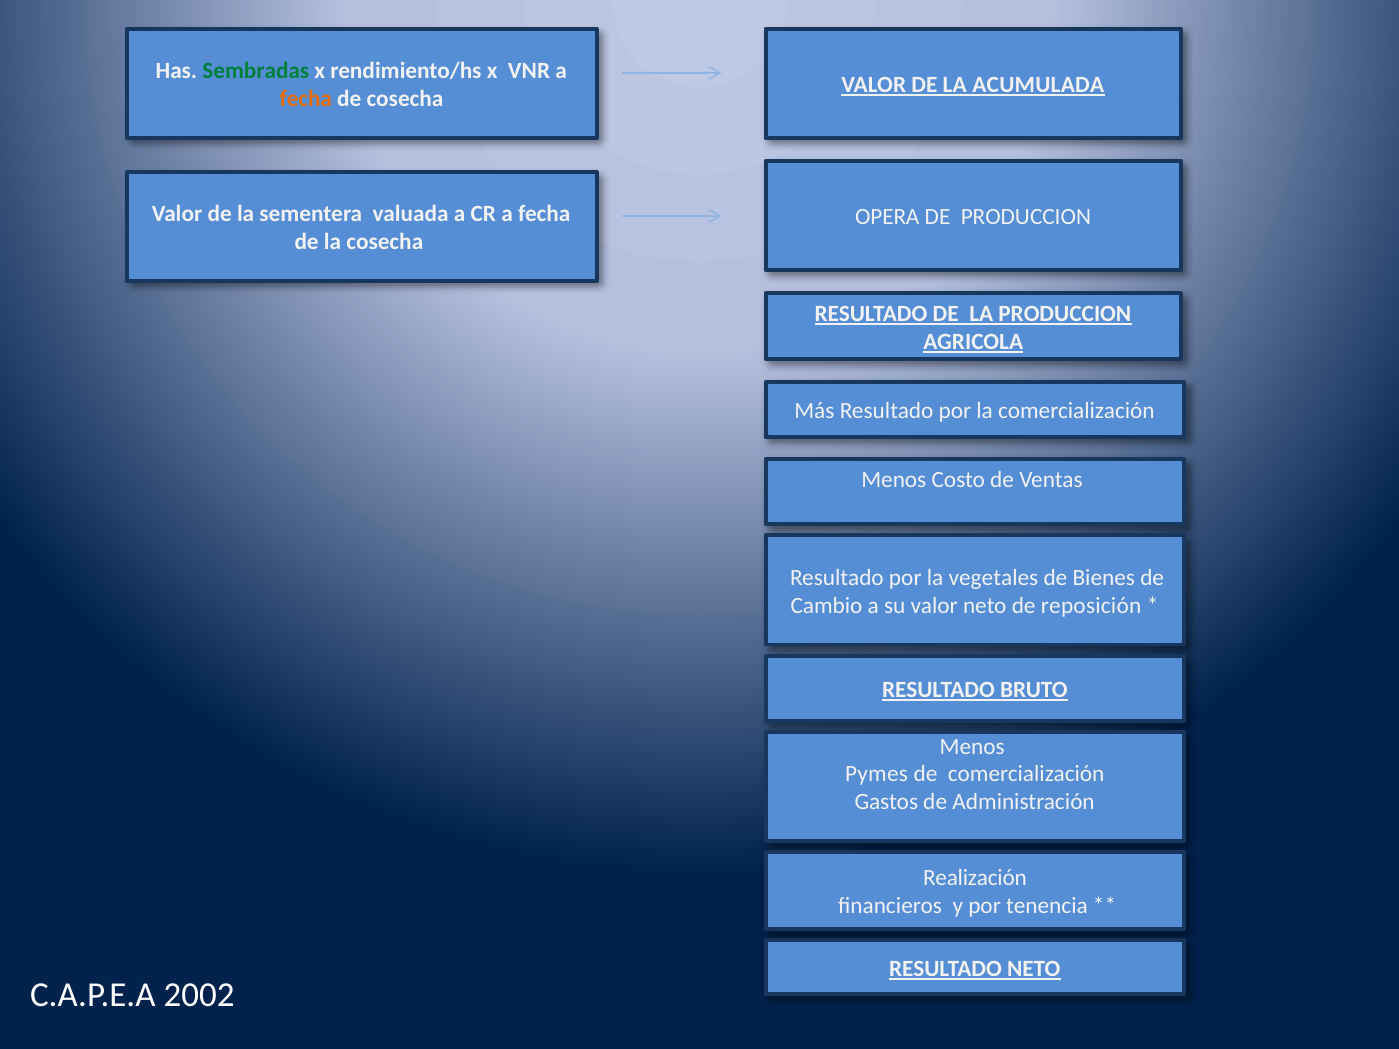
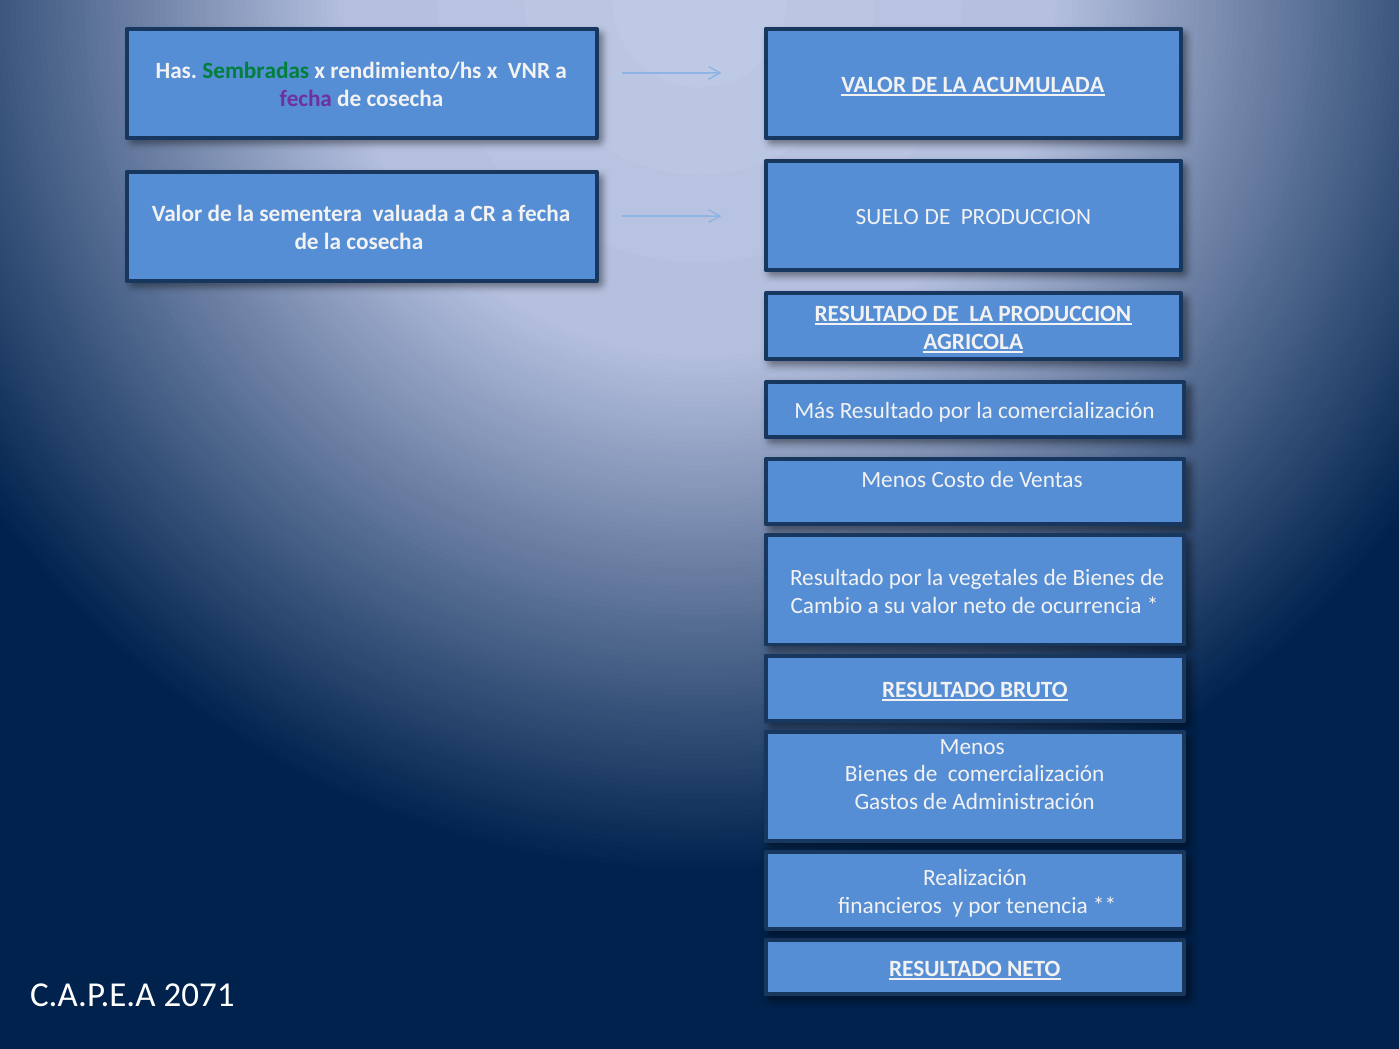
fecha at (306, 99) colour: orange -> purple
OPERA: OPERA -> SUELO
reposición: reposición -> ocurrencia
Pymes at (877, 774): Pymes -> Bienes
2002: 2002 -> 2071
